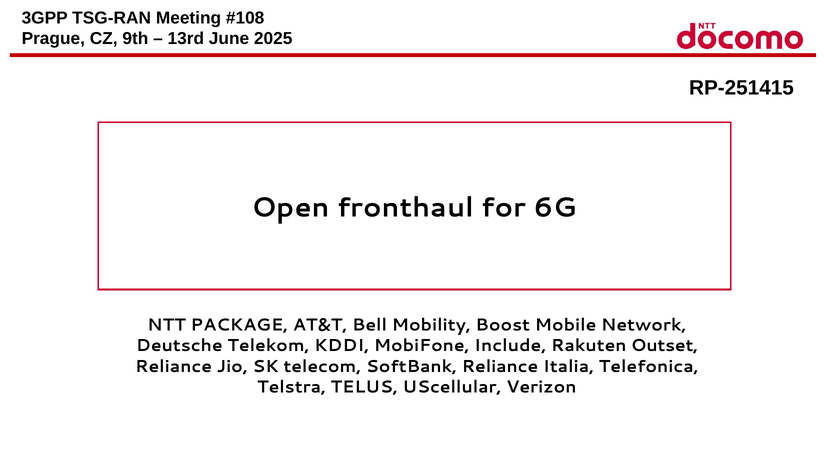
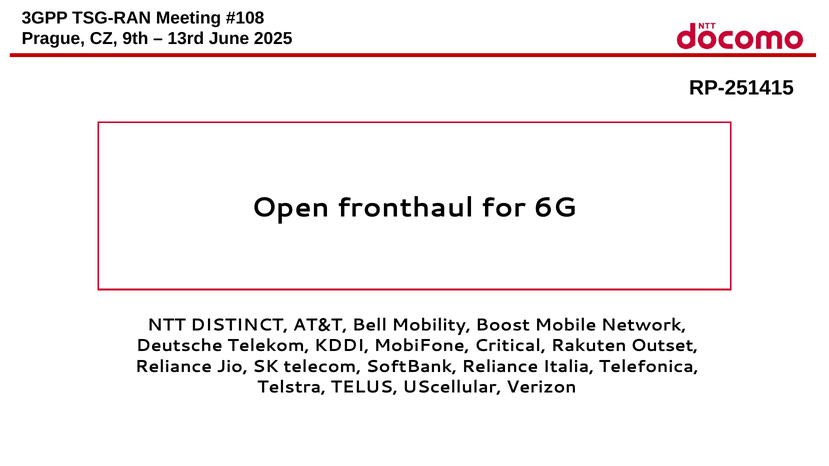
PACKAGE: PACKAGE -> DISTINCT
Include: Include -> Critical
